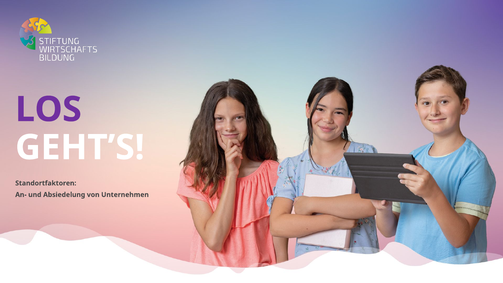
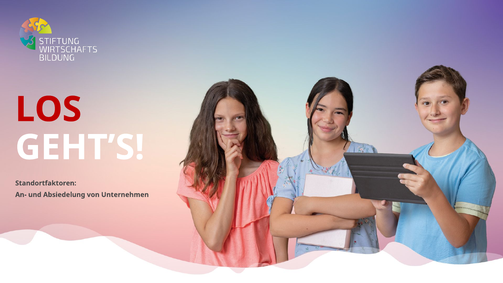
LOS colour: purple -> red
